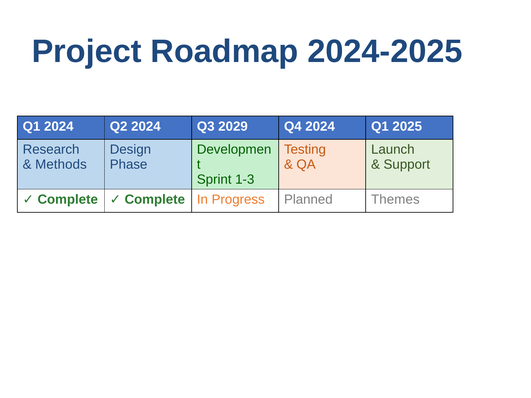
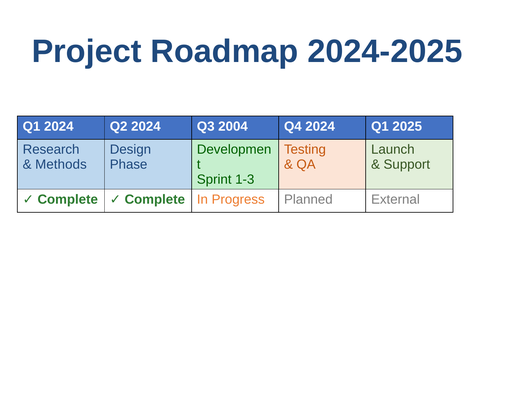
2029: 2029 -> 2004
Themes: Themes -> External
